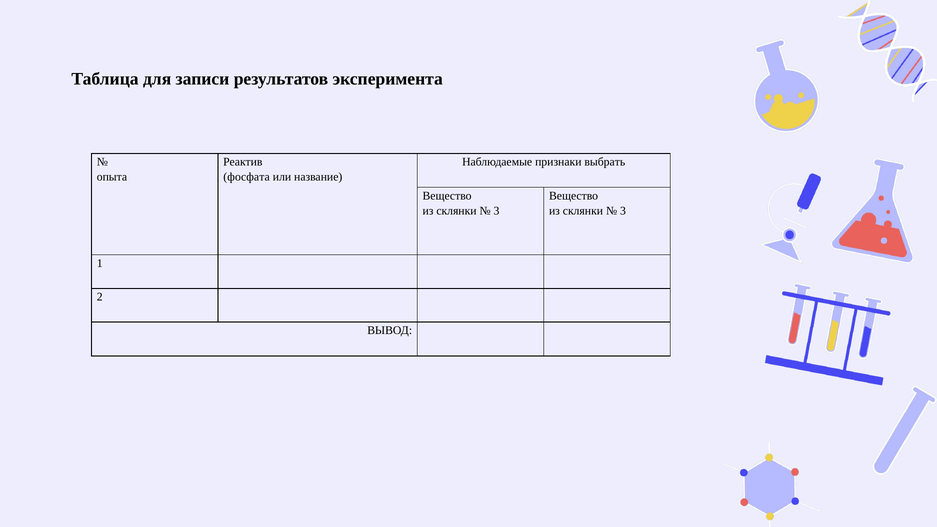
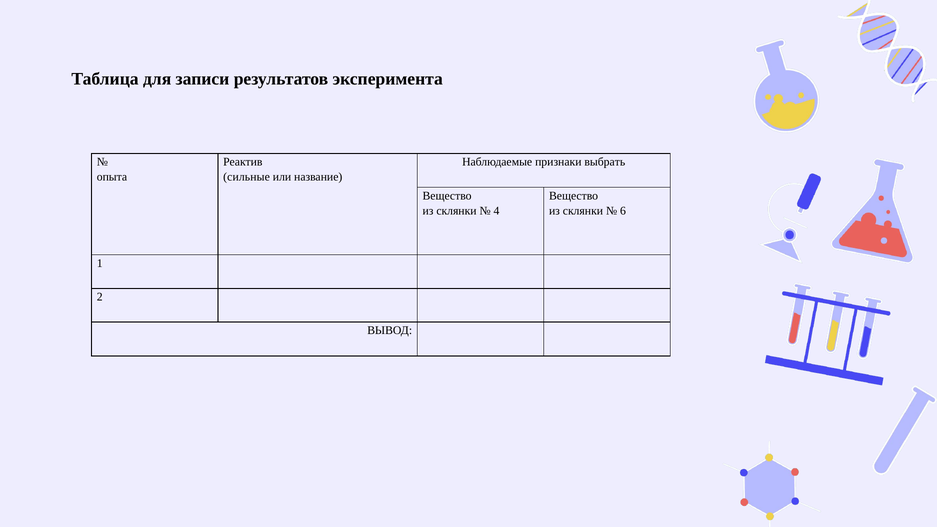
фосфата: фосфата -> сильные
3 at (497, 211): 3 -> 4
3 at (623, 211): 3 -> 6
